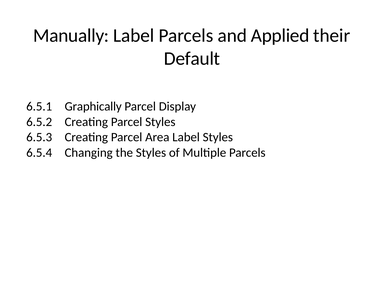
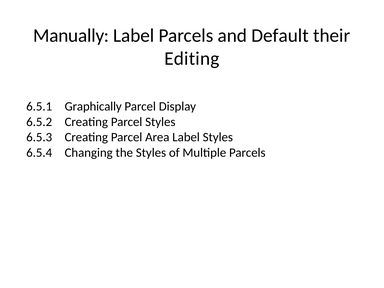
Applied: Applied -> Default
Default: Default -> Editing
